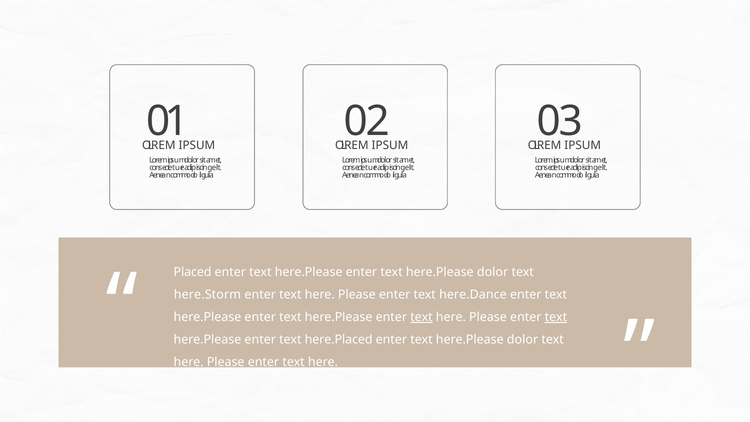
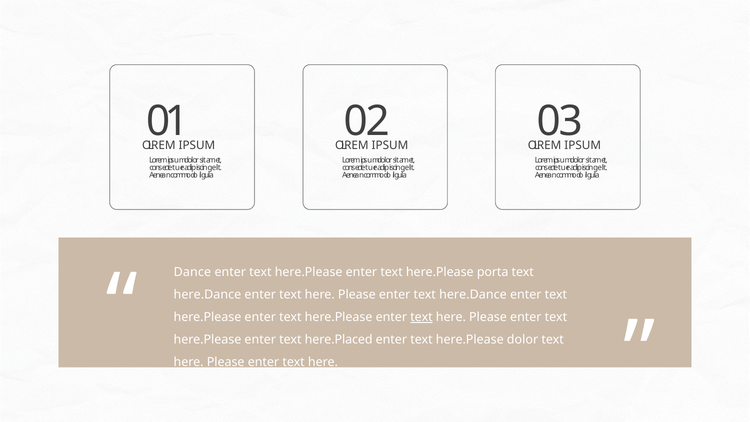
Placed: Placed -> Dance
dolor at (493, 272): dolor -> porta
here.Storm at (207, 295): here.Storm -> here.Dance
text at (556, 317) underline: present -> none
